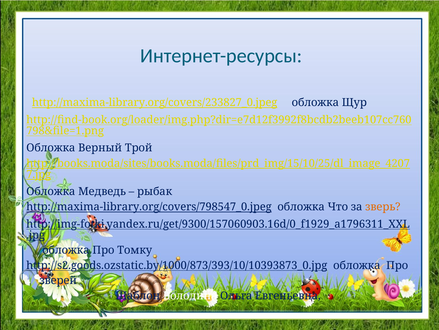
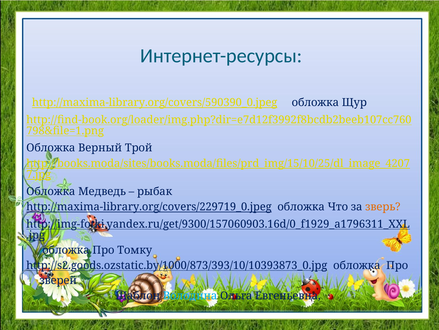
http://maxima-library.org/covers/233827_0.jpeg: http://maxima-library.org/covers/233827_0.jpeg -> http://maxima-library.org/covers/590390_0.jpeg
http://maxima-library.org/covers/798547_0.jpeg: http://maxima-library.org/covers/798547_0.jpeg -> http://maxima-library.org/covers/229719_0.jpeg
Володина colour: white -> light blue
